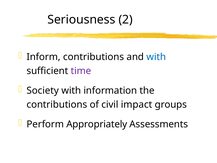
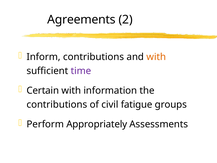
Seriousness: Seriousness -> Agreements
with at (156, 57) colour: blue -> orange
Society: Society -> Certain
impact: impact -> fatigue
